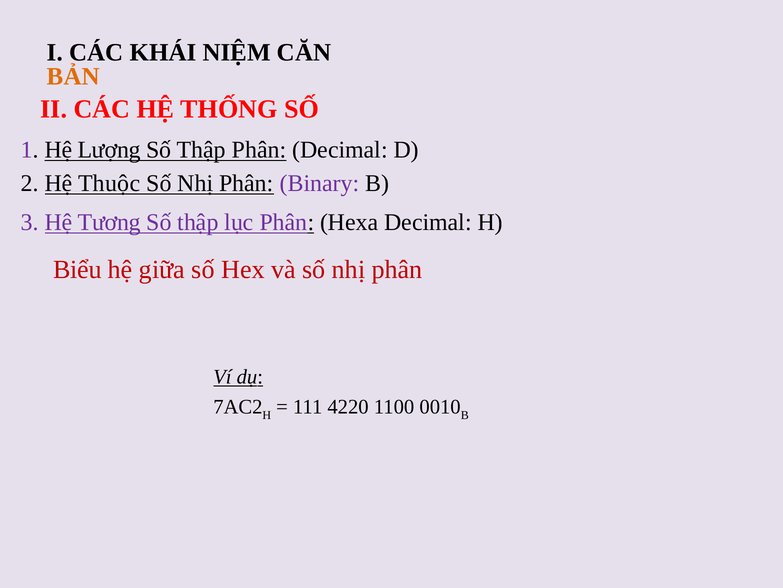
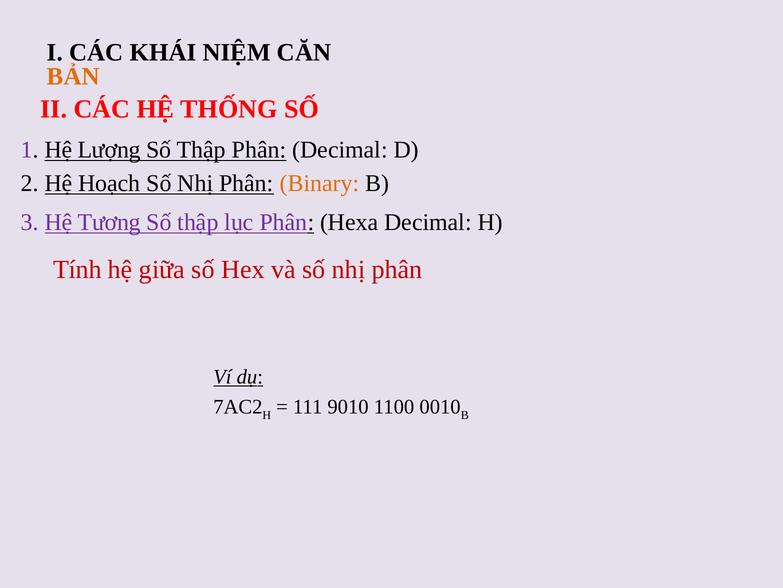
Thuộc: Thuộc -> Hoạch
Binary colour: purple -> orange
Biểu: Biểu -> Tính
4220: 4220 -> 9010
